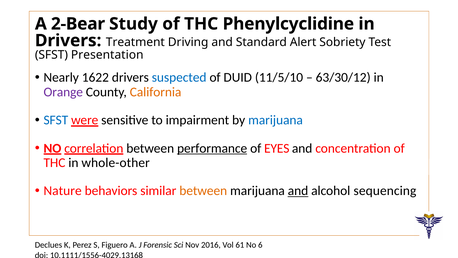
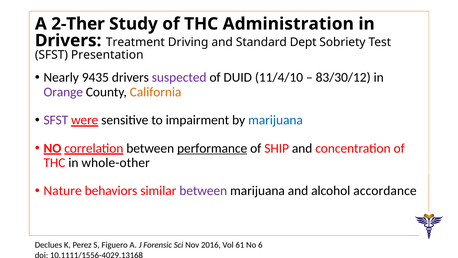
2-Bear: 2-Bear -> 2-Ther
Phenylcyclidine: Phenylcyclidine -> Administration
Alert: Alert -> Dept
1622: 1622 -> 9435
suspected colour: blue -> purple
11/5/10: 11/5/10 -> 11/4/10
63/30/12: 63/30/12 -> 83/30/12
SFST at (56, 120) colour: blue -> purple
EYES: EYES -> SHIP
between at (203, 191) colour: orange -> purple
and at (298, 191) underline: present -> none
sequencing: sequencing -> accordance
